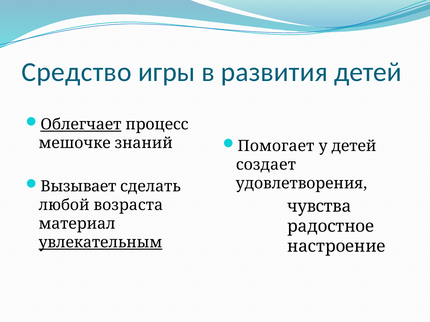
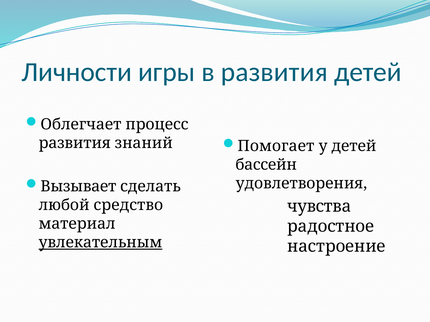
Средство: Средство -> Личности
Облегчает underline: present -> none
мешочке at (75, 143): мешочке -> развития
создает: создает -> бассейн
возраста: возраста -> средство
